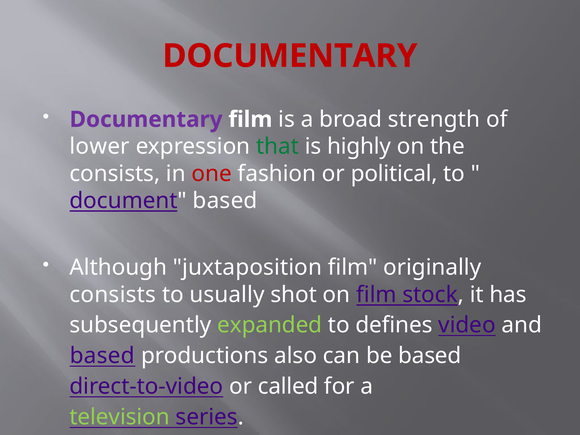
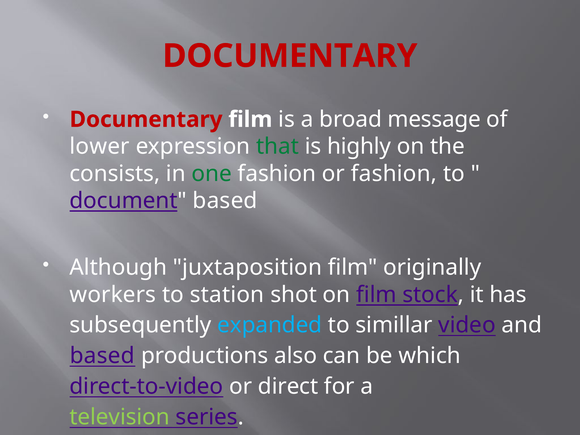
Documentary at (146, 119) colour: purple -> red
strength: strength -> message
one colour: red -> green
or political: political -> fashion
consists at (113, 295): consists -> workers
usually: usually -> station
expanded colour: light green -> light blue
defines: defines -> simillar
be based: based -> which
called: called -> direct
